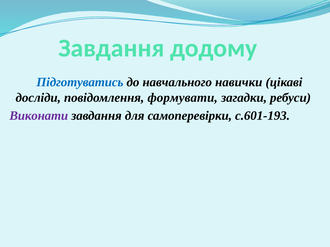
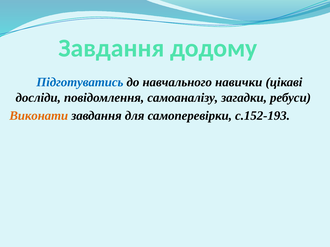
формувати: формувати -> самоаналізу
Виконати colour: purple -> orange
с.601-193: с.601-193 -> с.152-193
